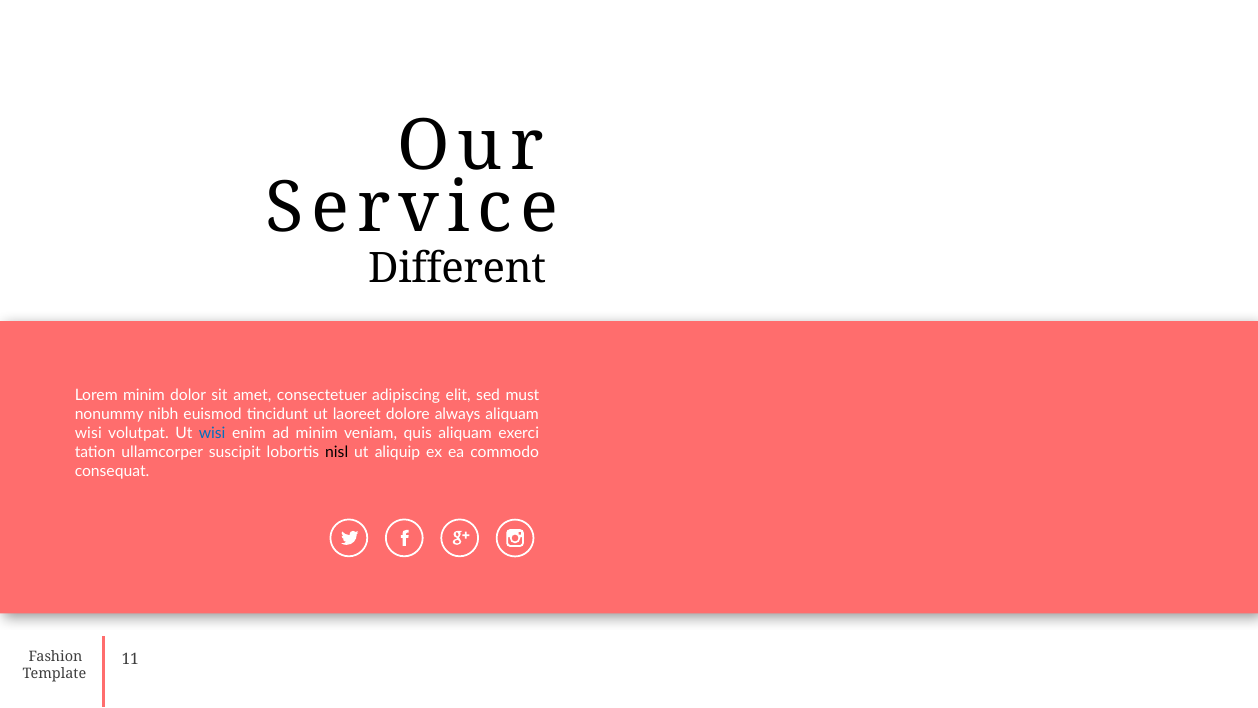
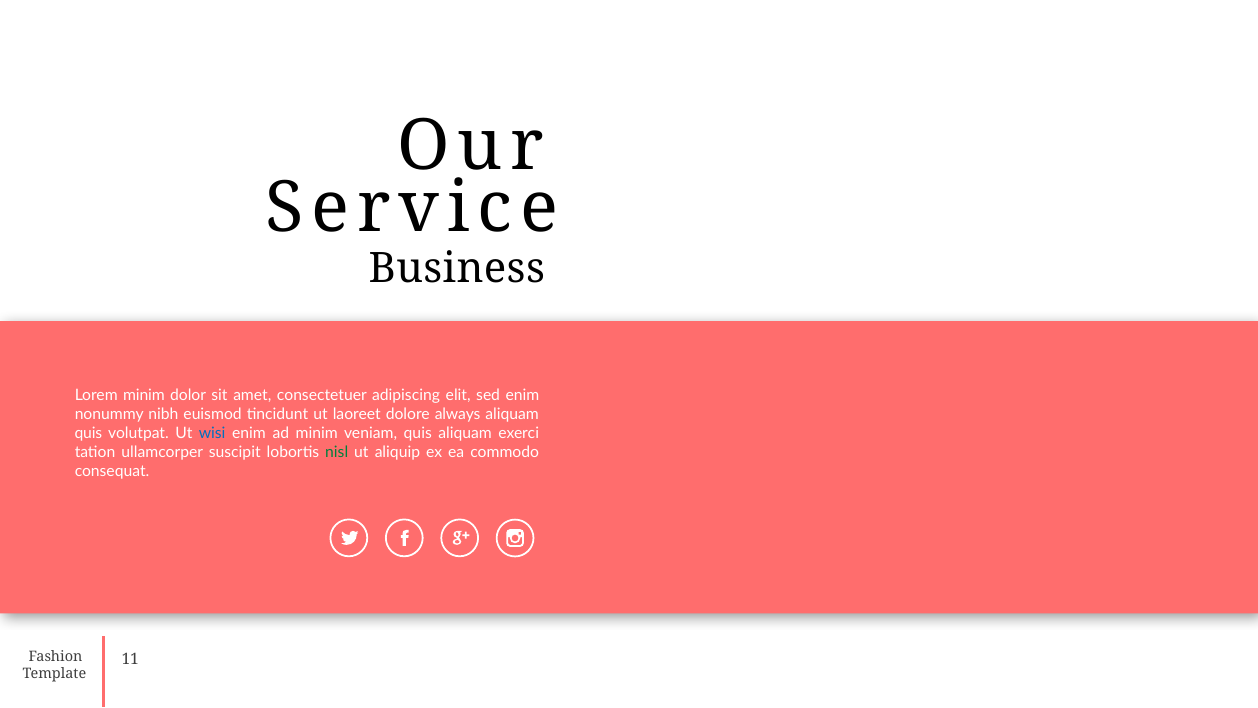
Different: Different -> Business
sed must: must -> enim
wisi at (88, 433): wisi -> quis
nisl colour: black -> green
